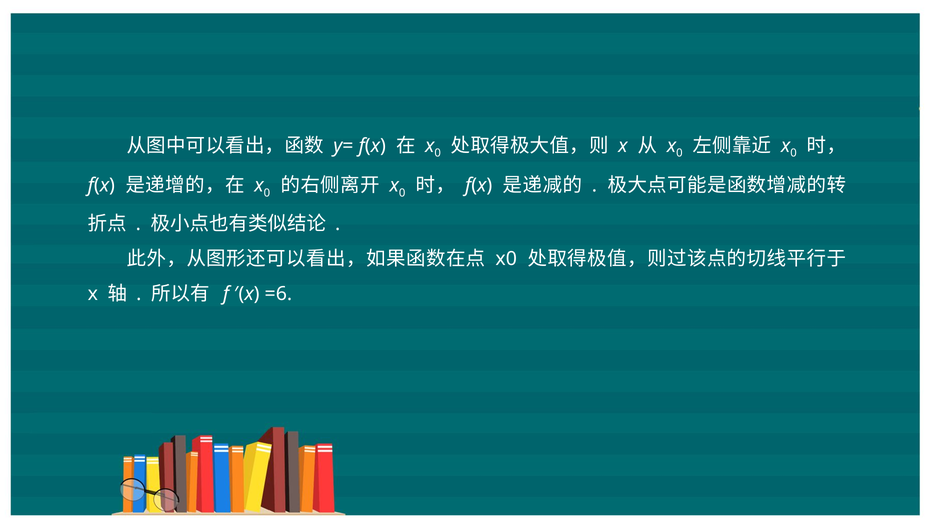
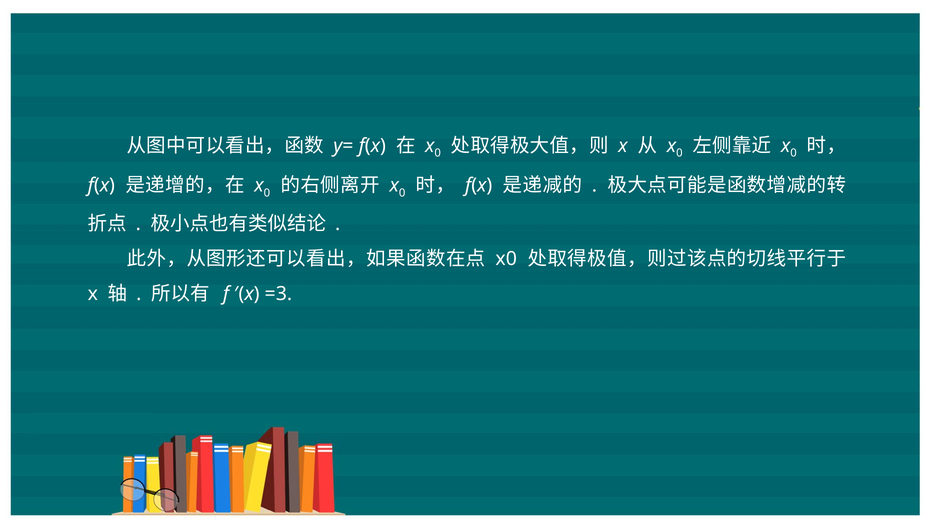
=6: =6 -> =3
